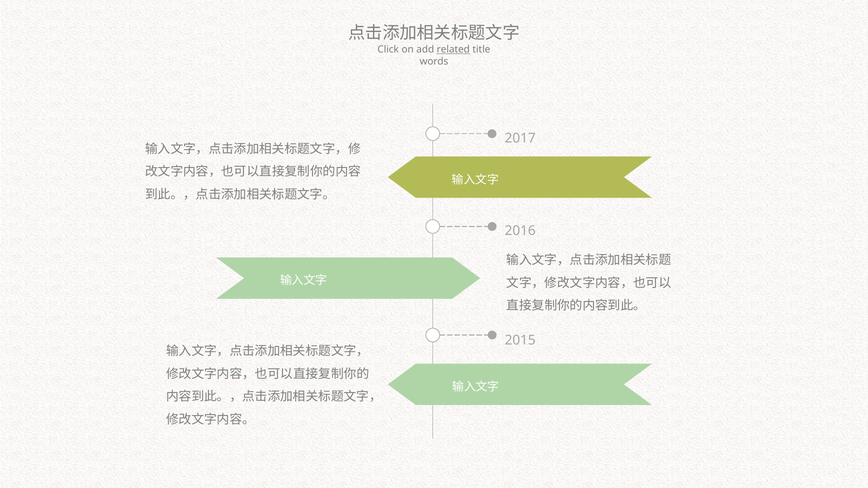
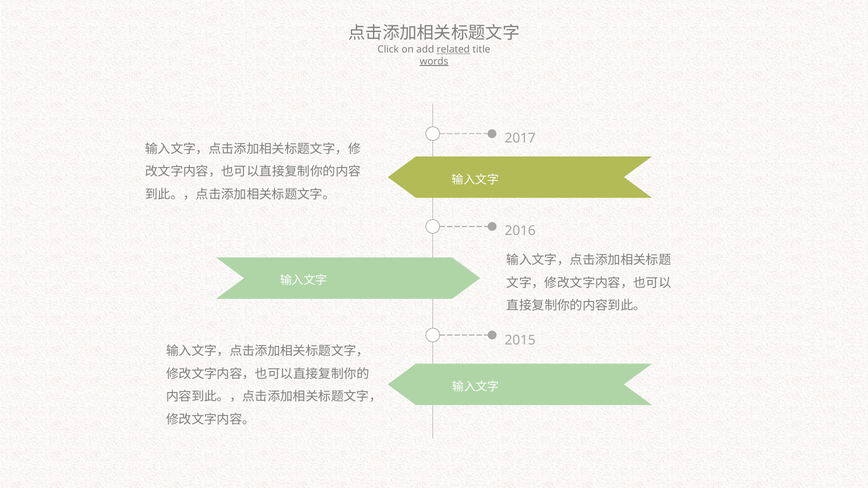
words underline: none -> present
